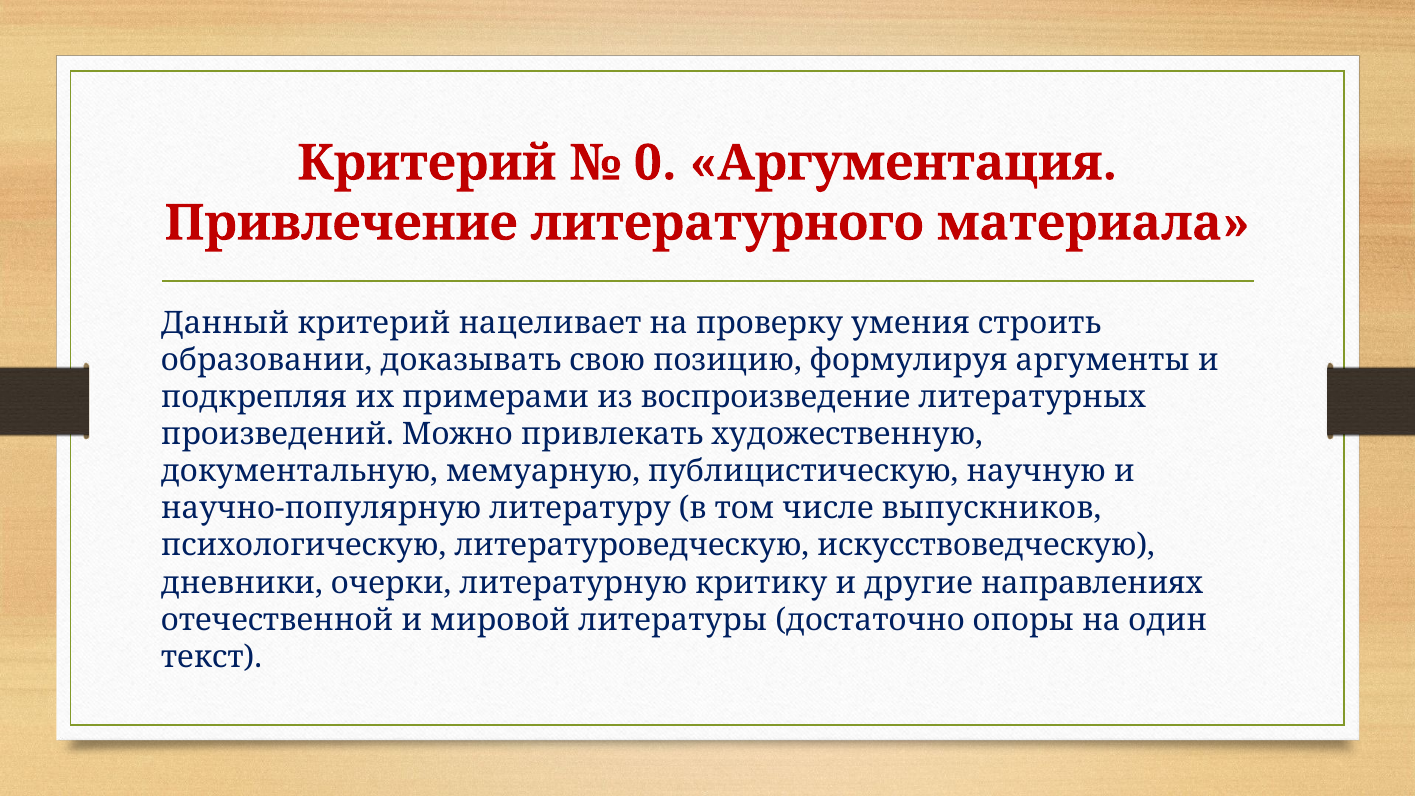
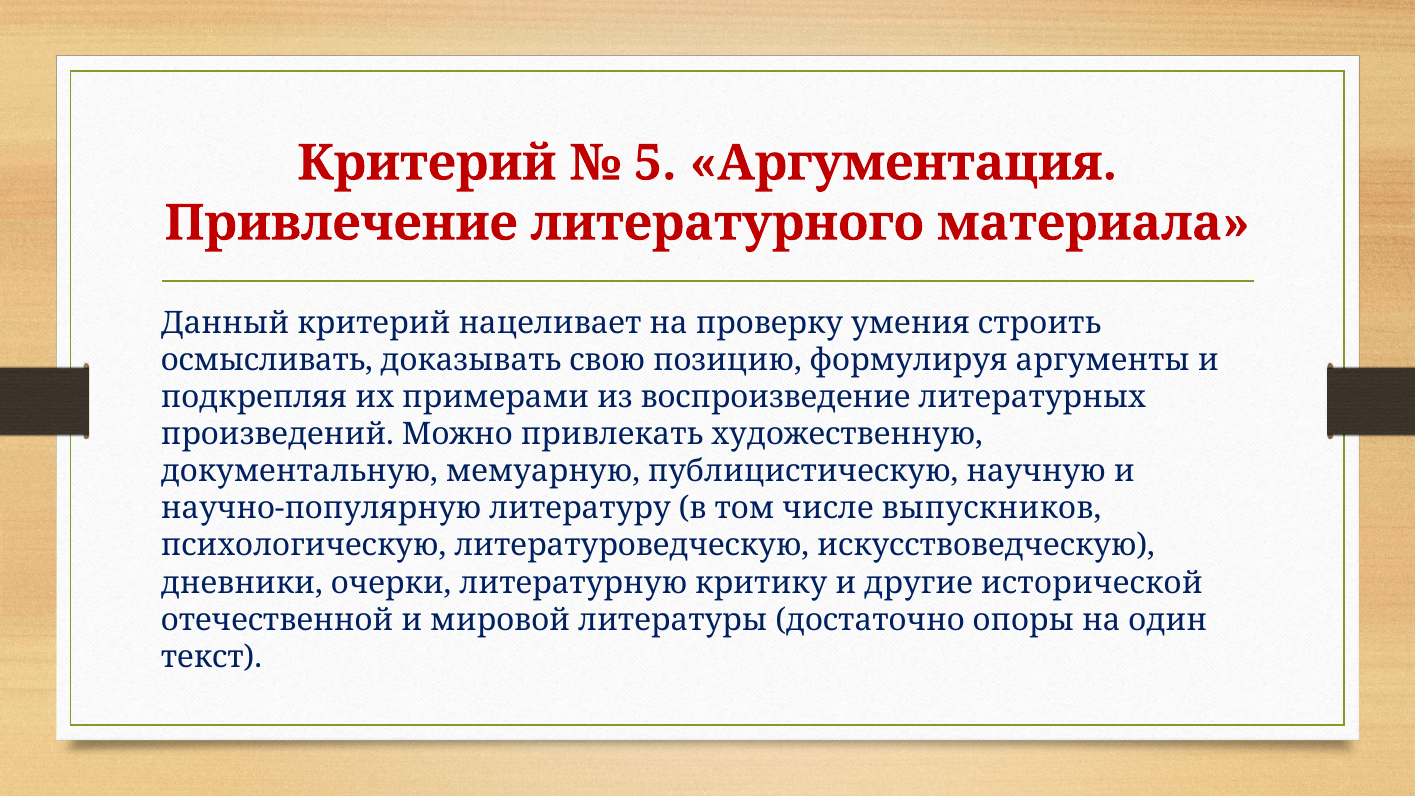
0: 0 -> 5
образовании: образовании -> осмысливать
направлениях: направлениях -> исторической
